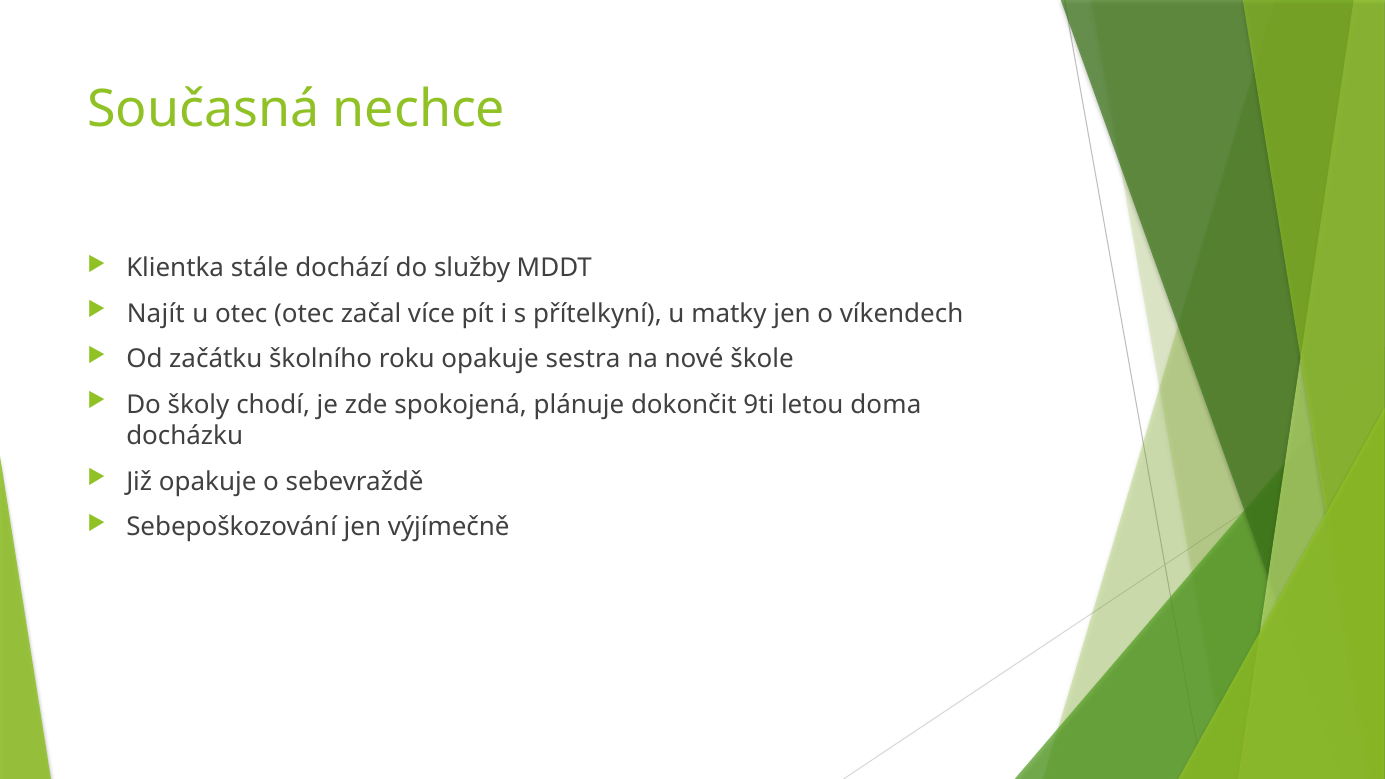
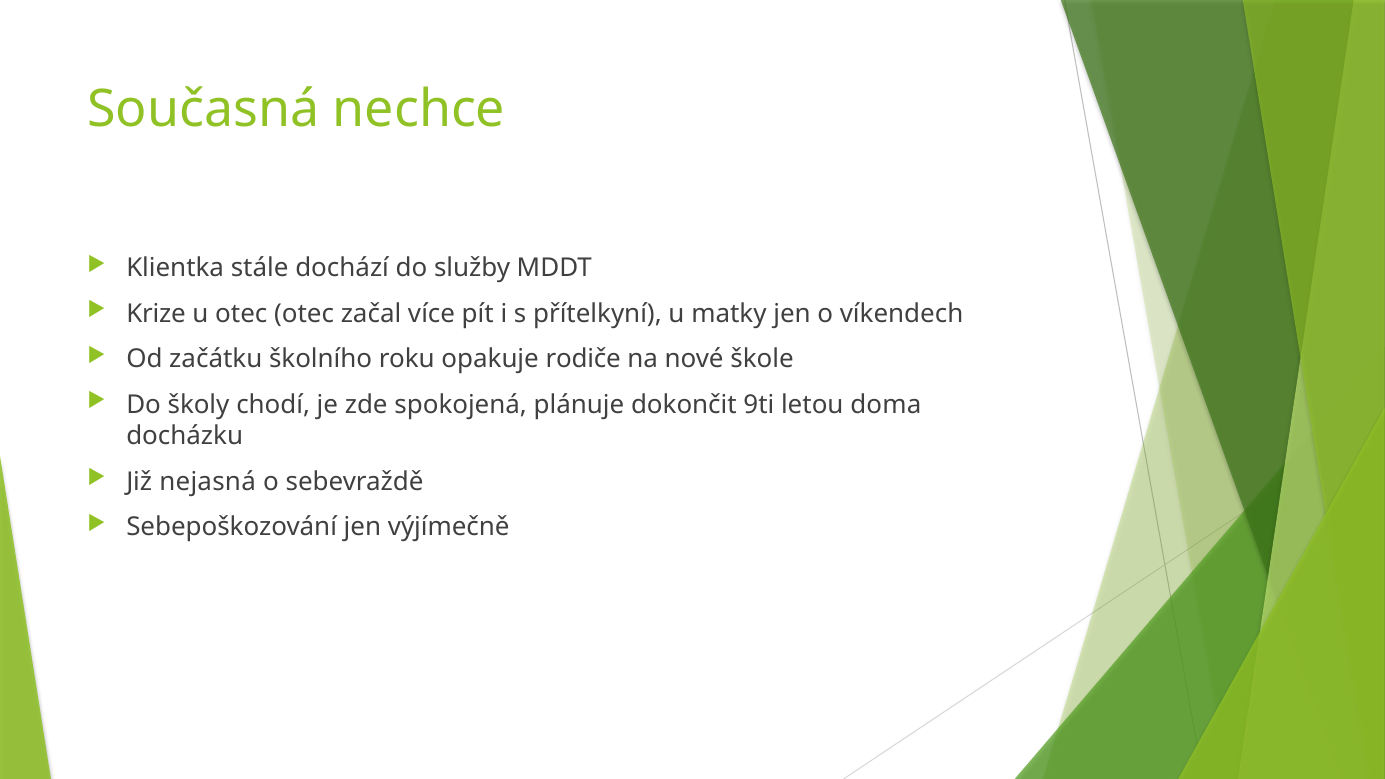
Najít: Najít -> Krize
sestra: sestra -> rodiče
Již opakuje: opakuje -> nejasná
